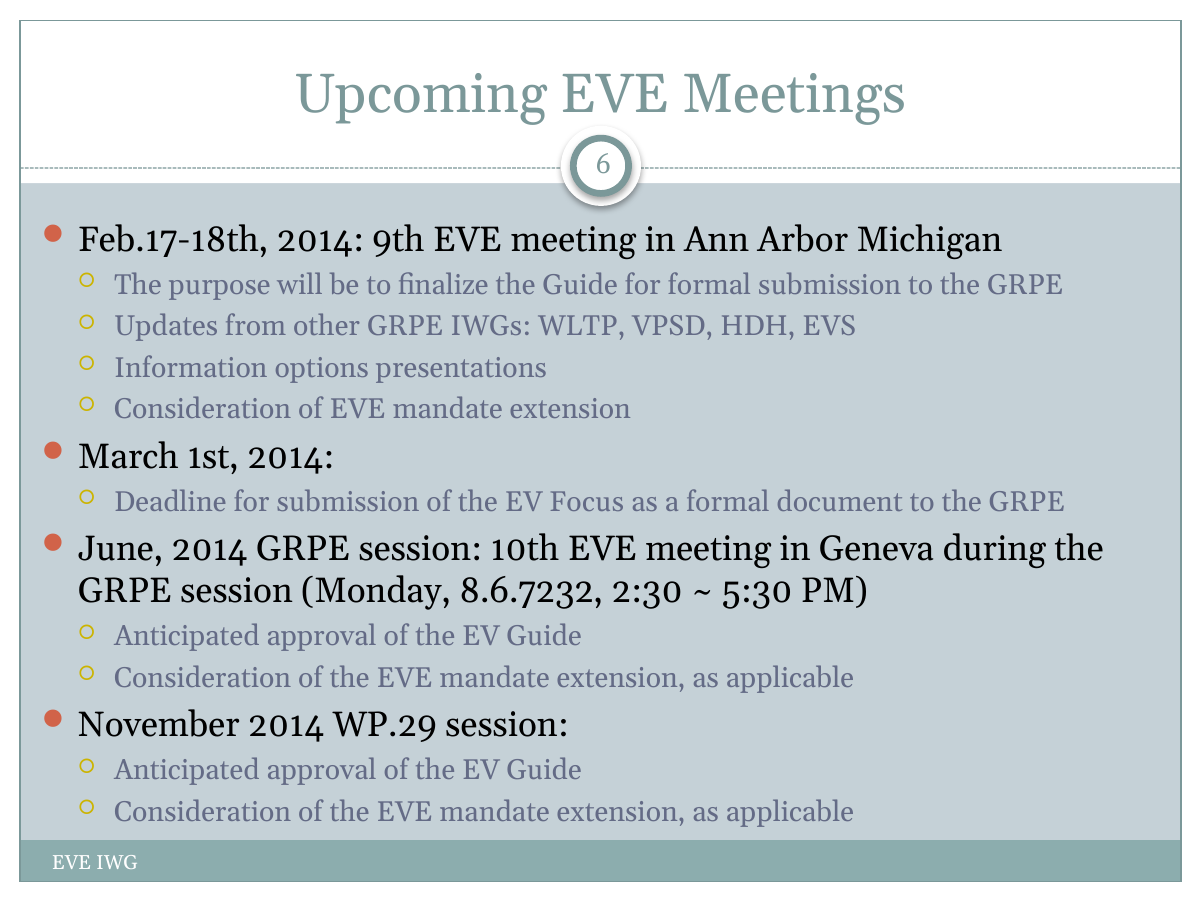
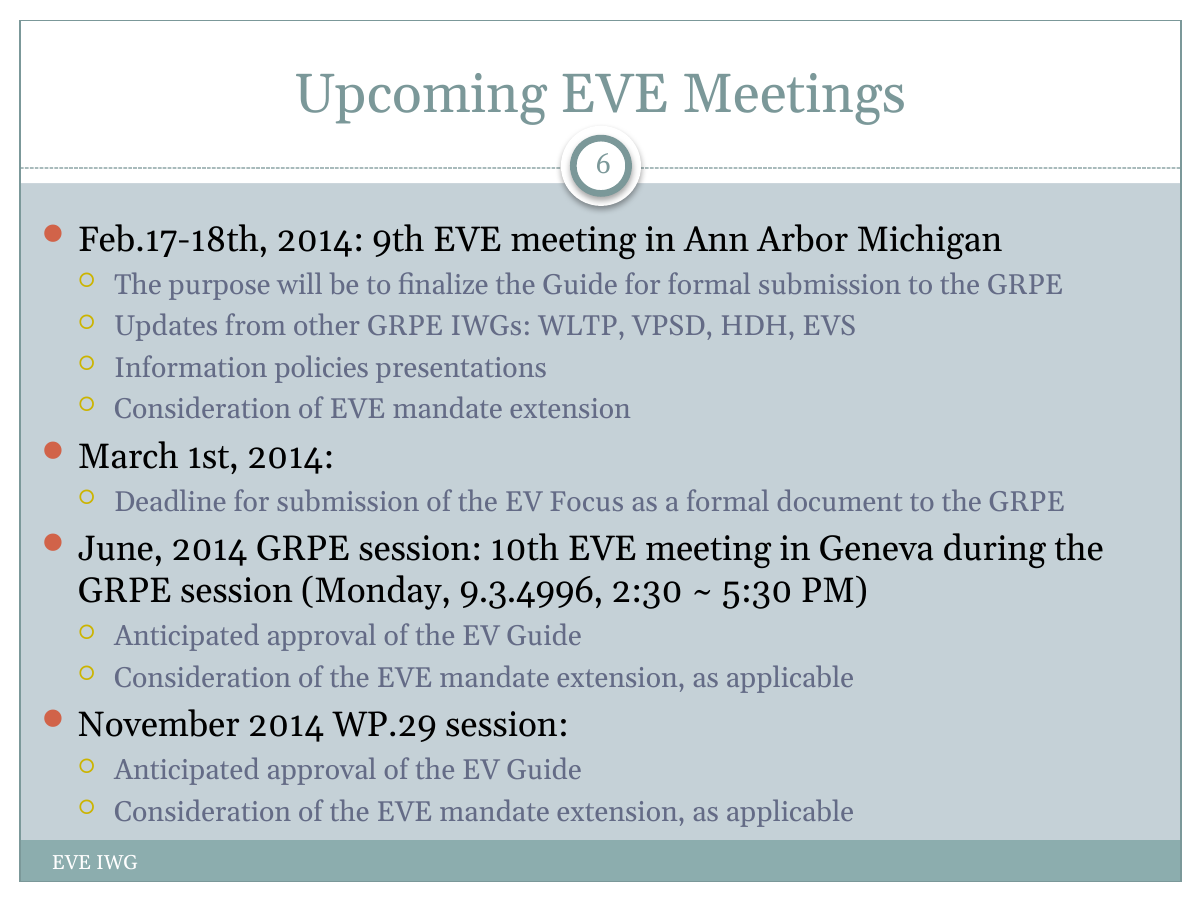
options: options -> policies
8.6.7232: 8.6.7232 -> 9.3.4996
